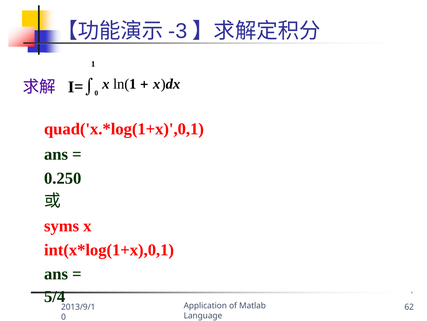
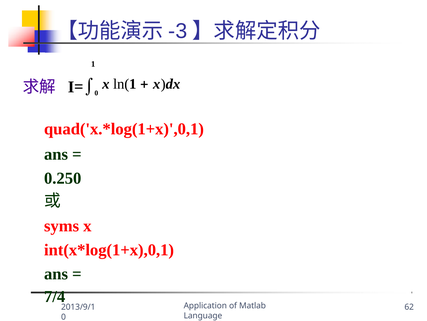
5/4: 5/4 -> 7/4
